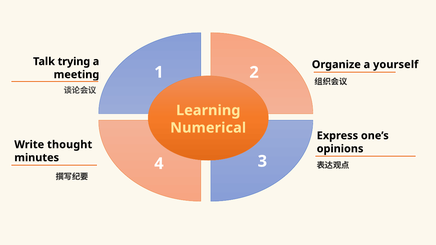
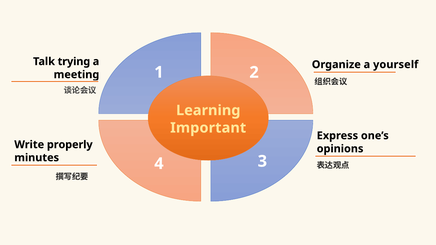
Numerical: Numerical -> Important
thought: thought -> properly
